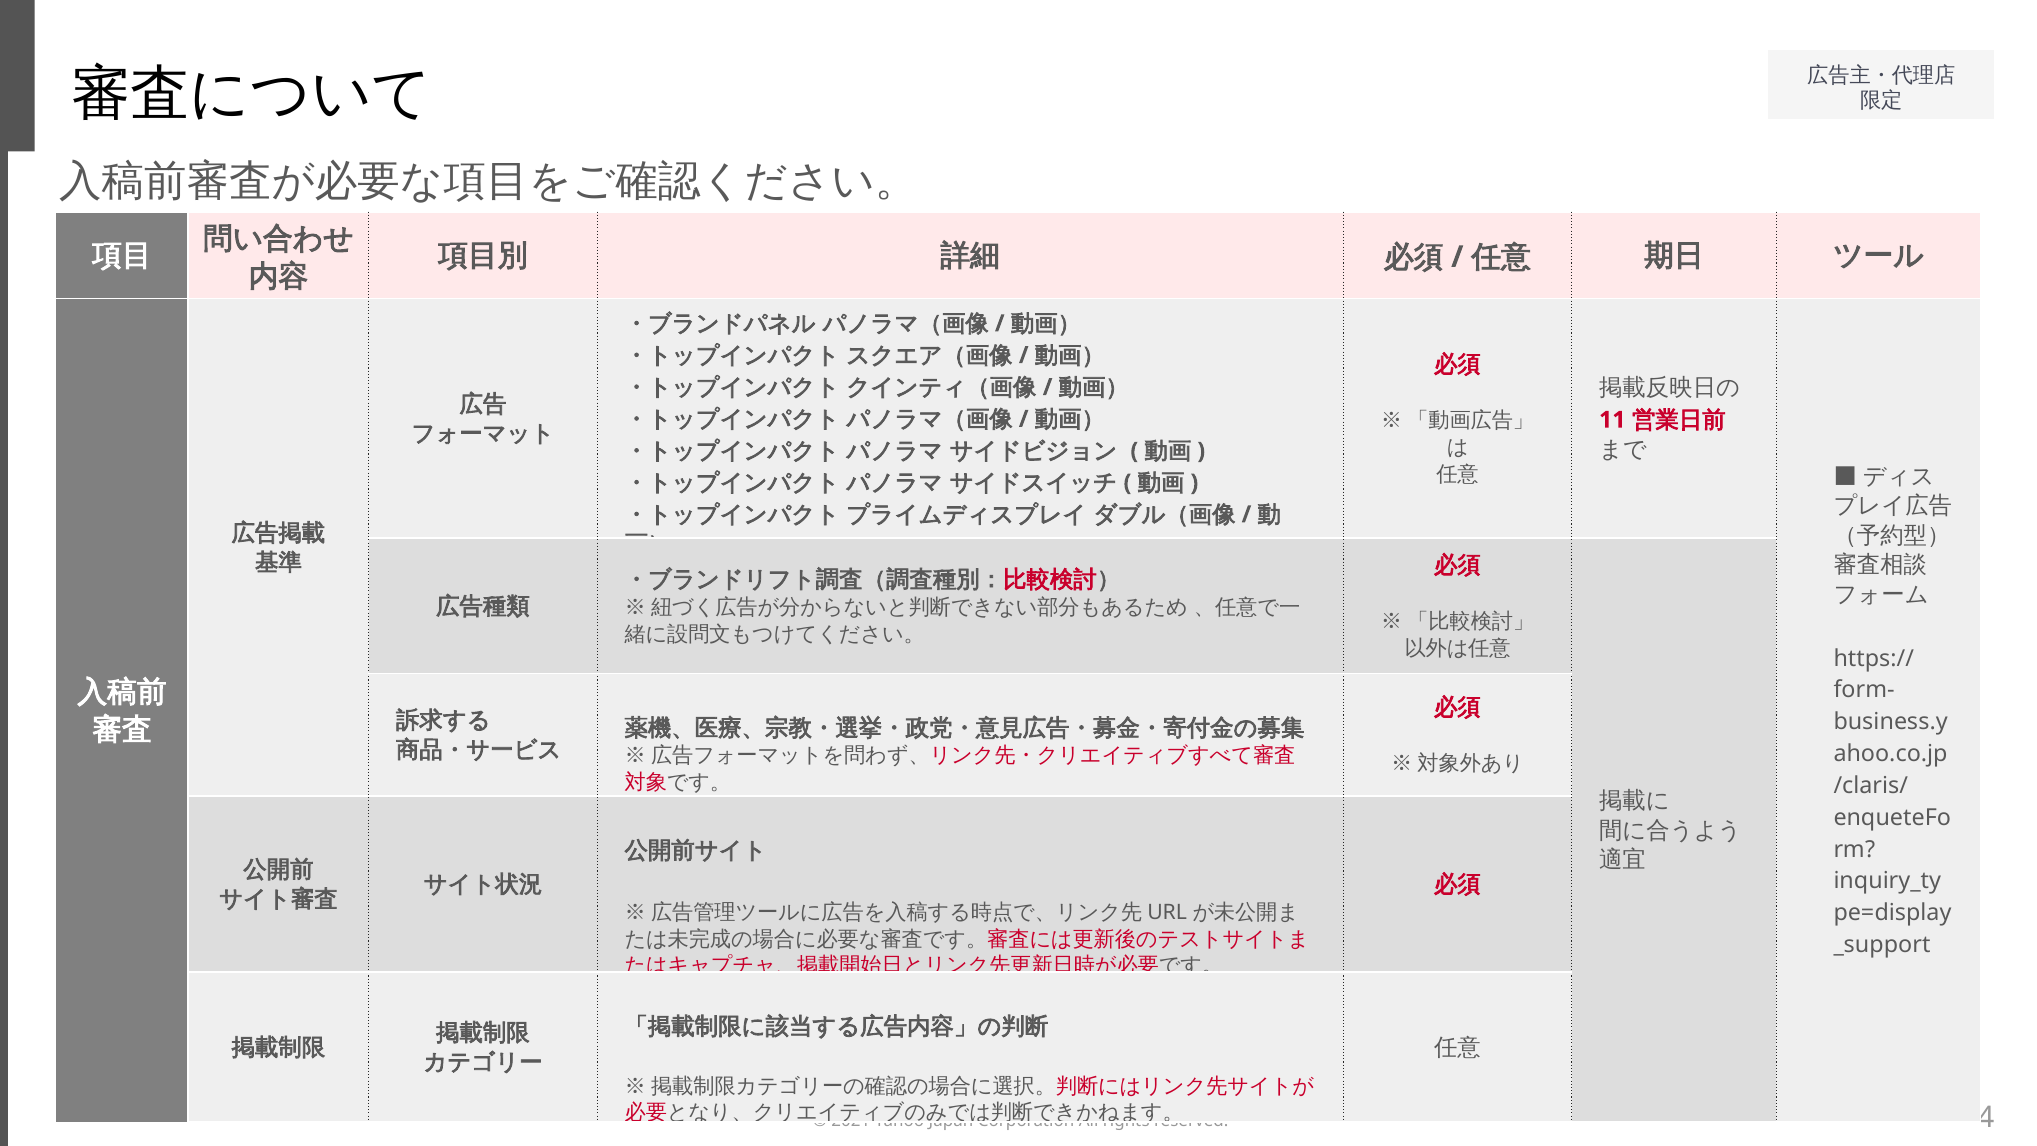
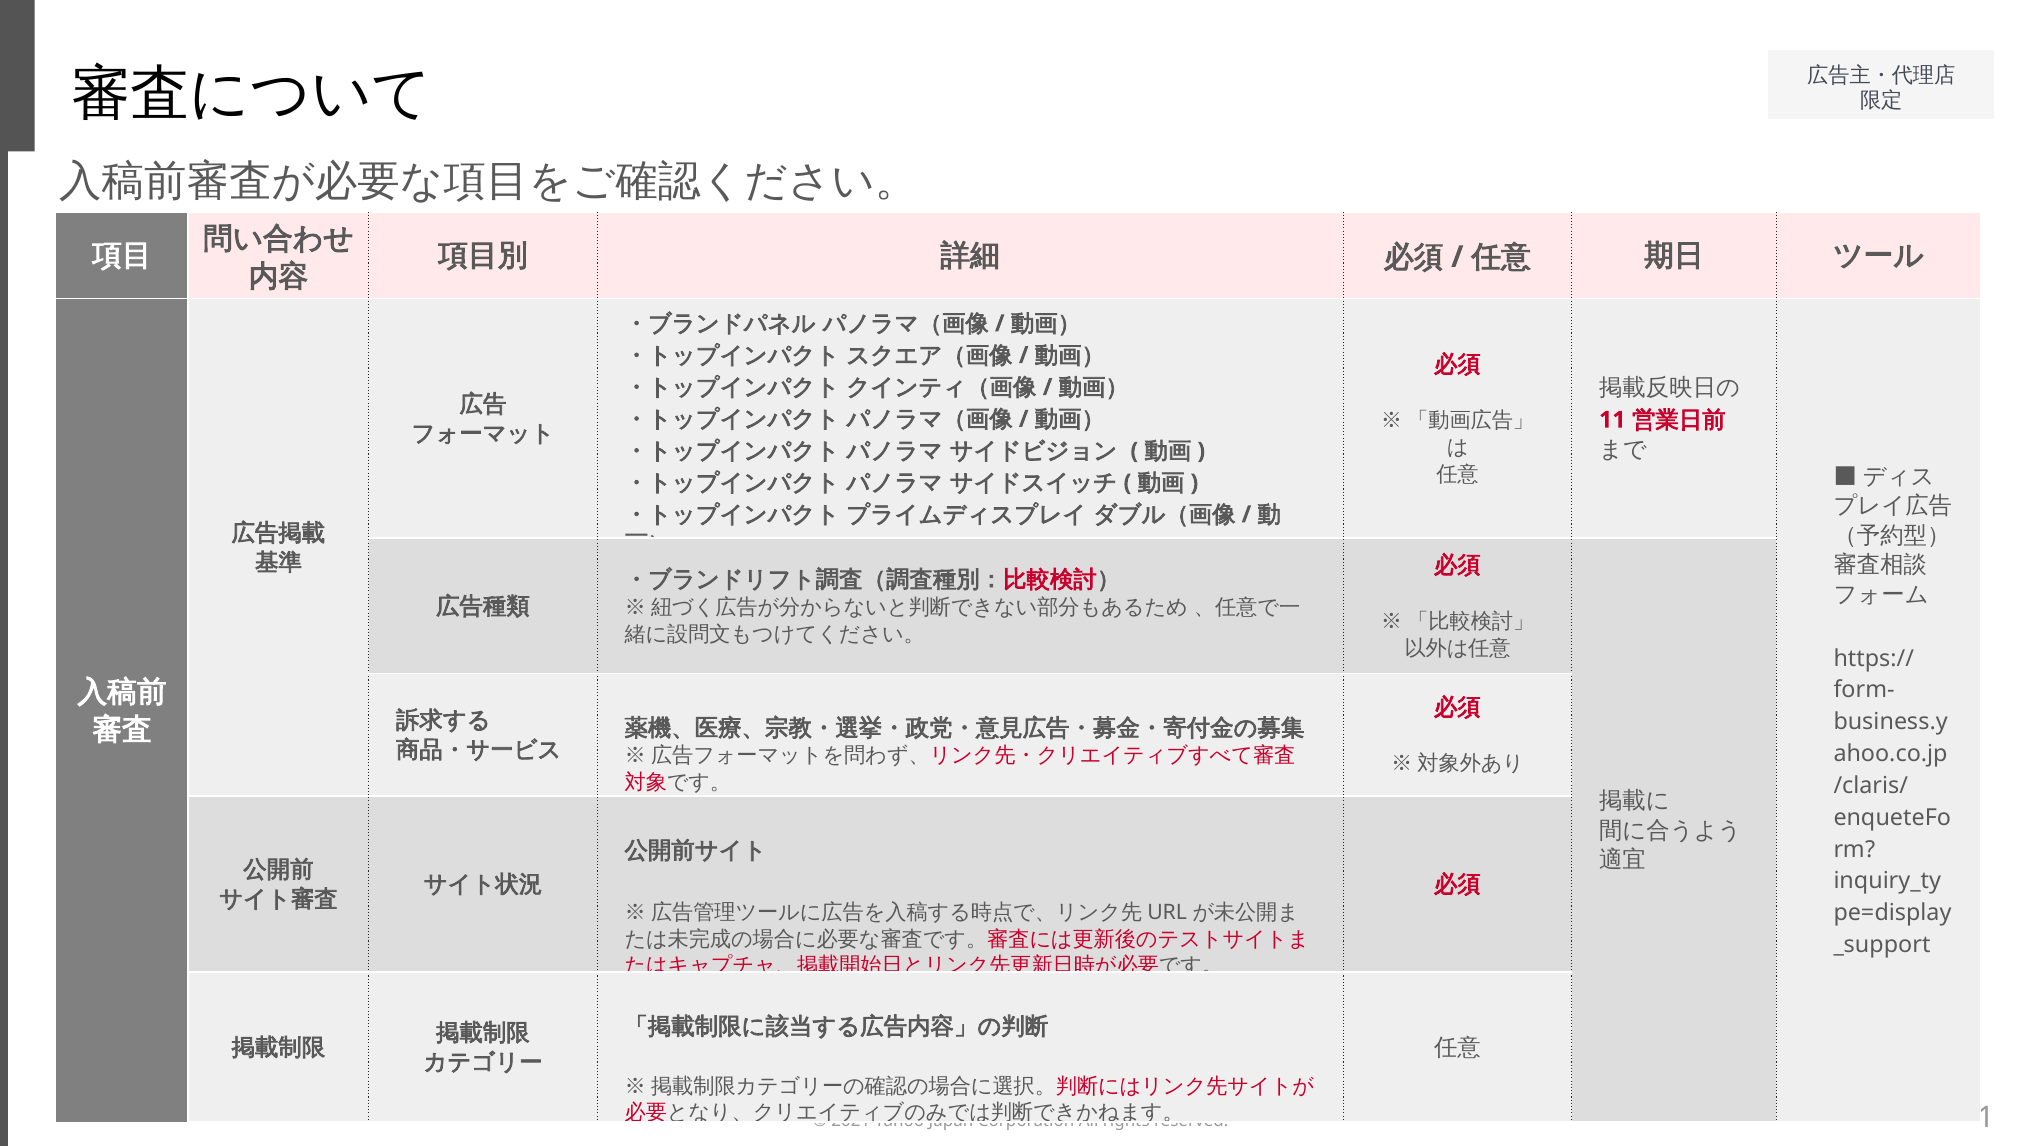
4: 4 -> 1
